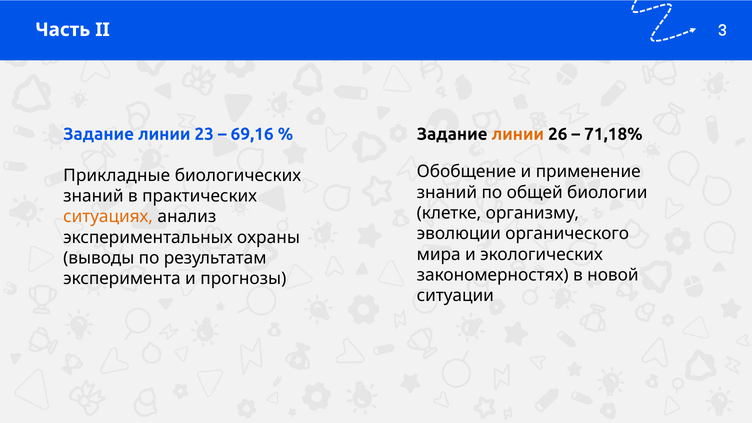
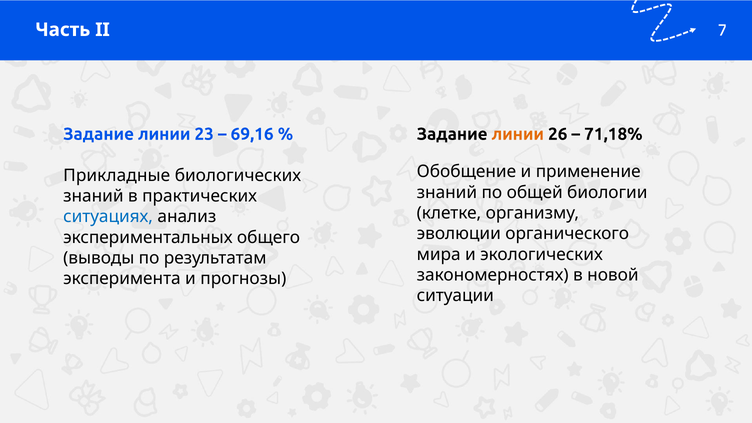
3: 3 -> 7
ситуациях colour: orange -> blue
охраны: охраны -> общего
